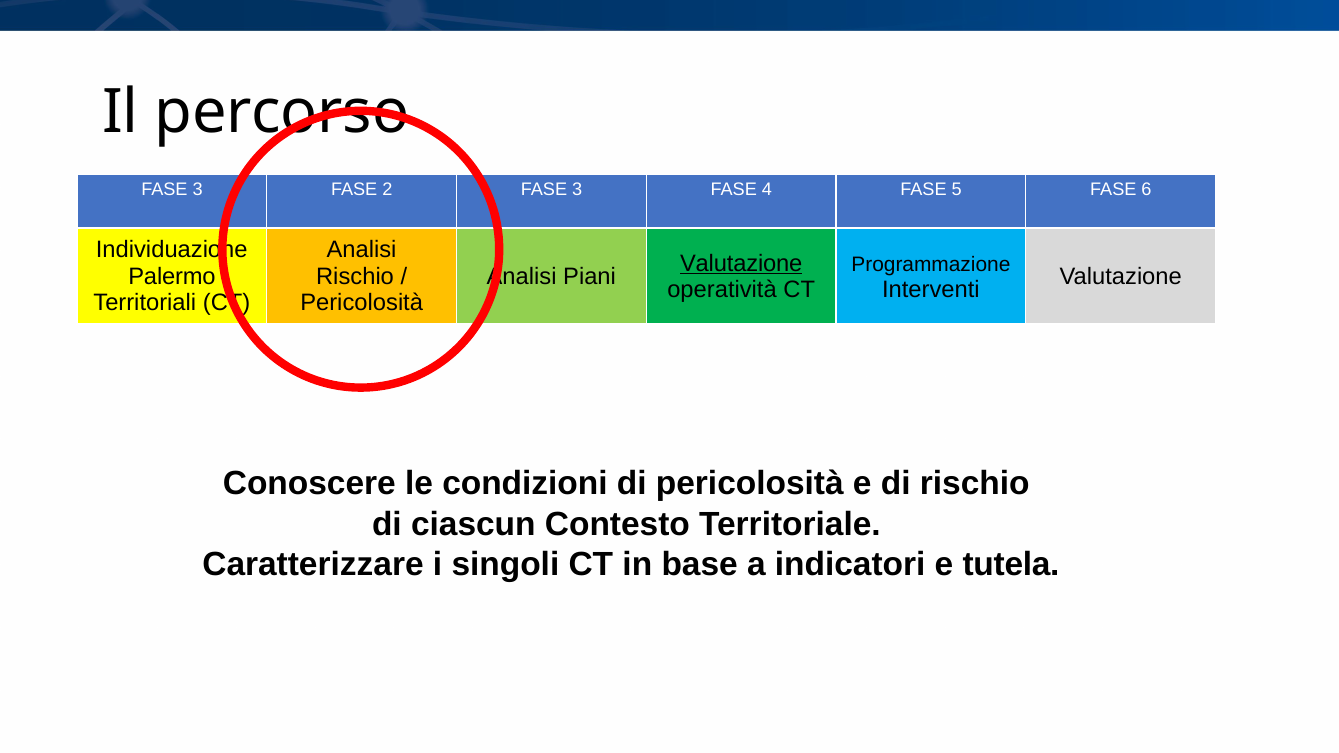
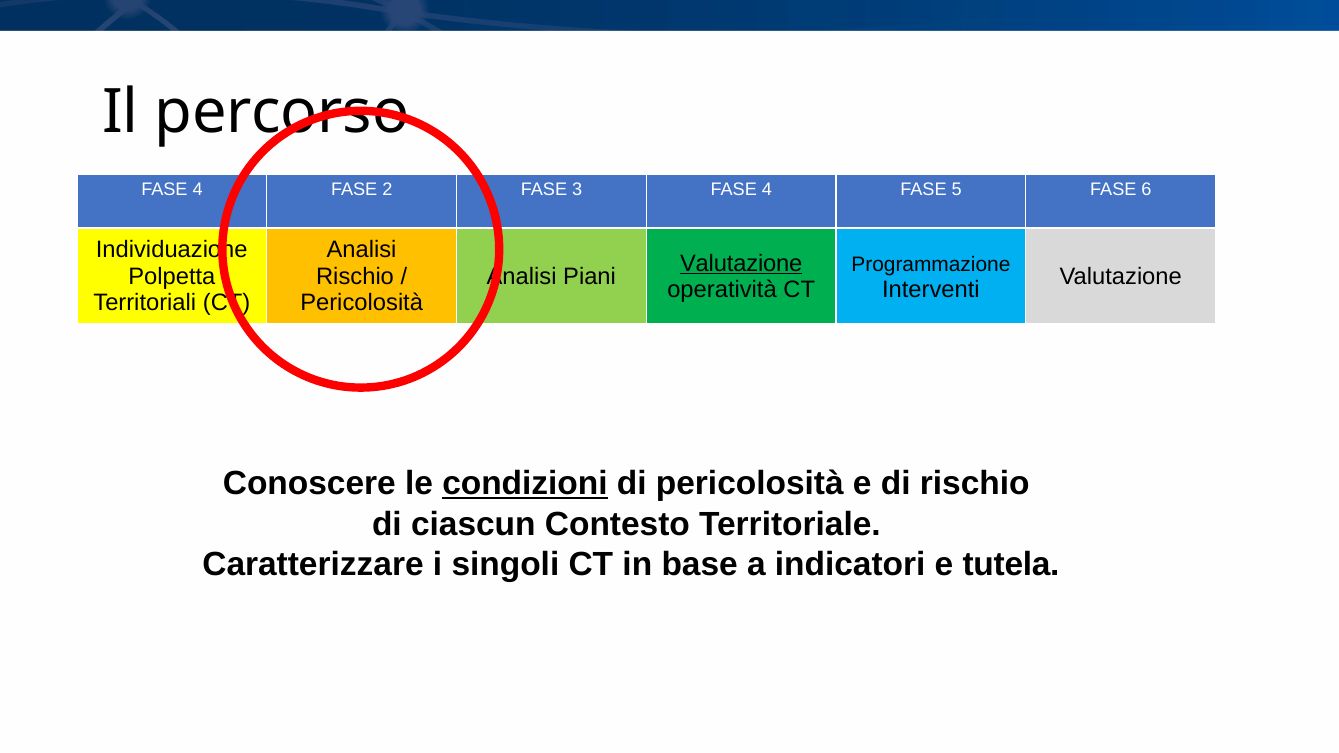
3 at (198, 189): 3 -> 4
Palermo: Palermo -> Polpetta
condizioni underline: none -> present
